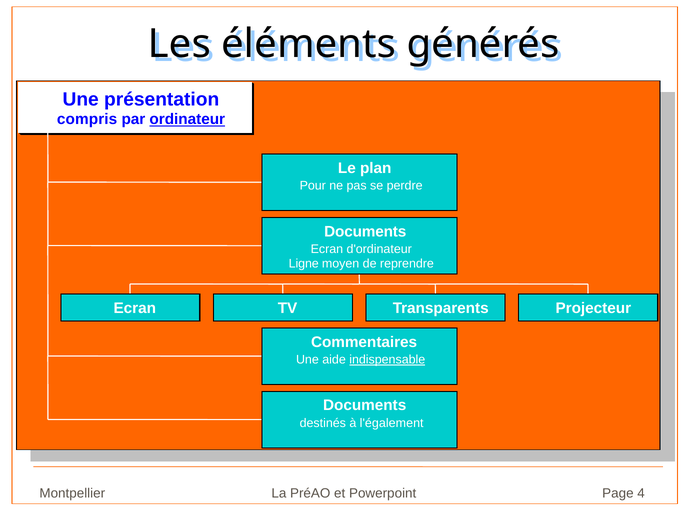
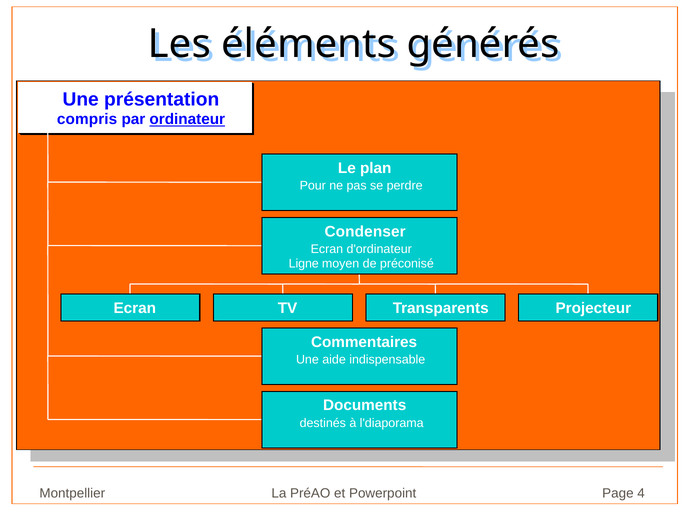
Documents at (365, 232): Documents -> Condenser
reprendre: reprendre -> préconisé
indispensable underline: present -> none
l'également: l'également -> l'diaporama
